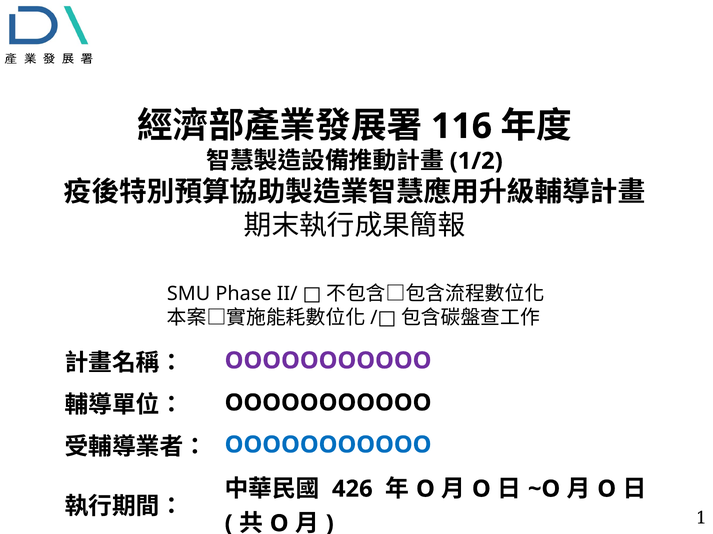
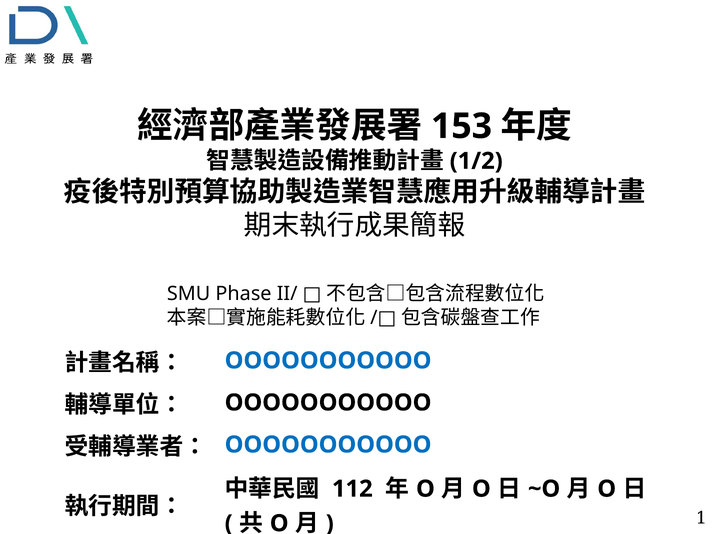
116: 116 -> 153
OOOOOOOOOOO at (328, 361) colour: purple -> blue
426: 426 -> 112
